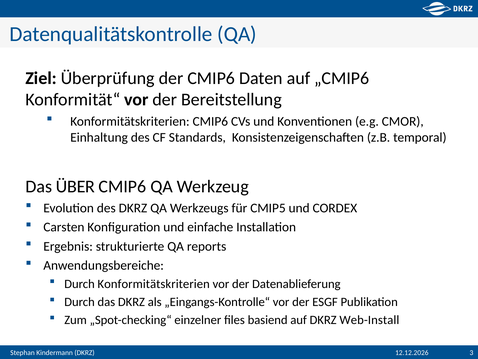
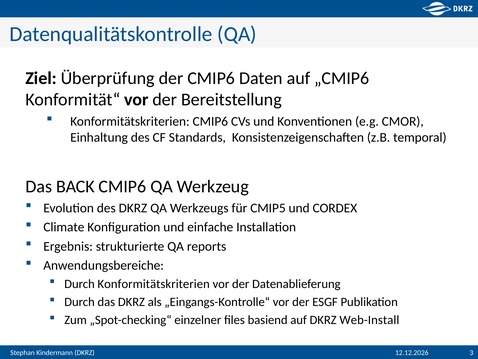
ÜBER: ÜBER -> BACK
Carsten: Carsten -> Climate
